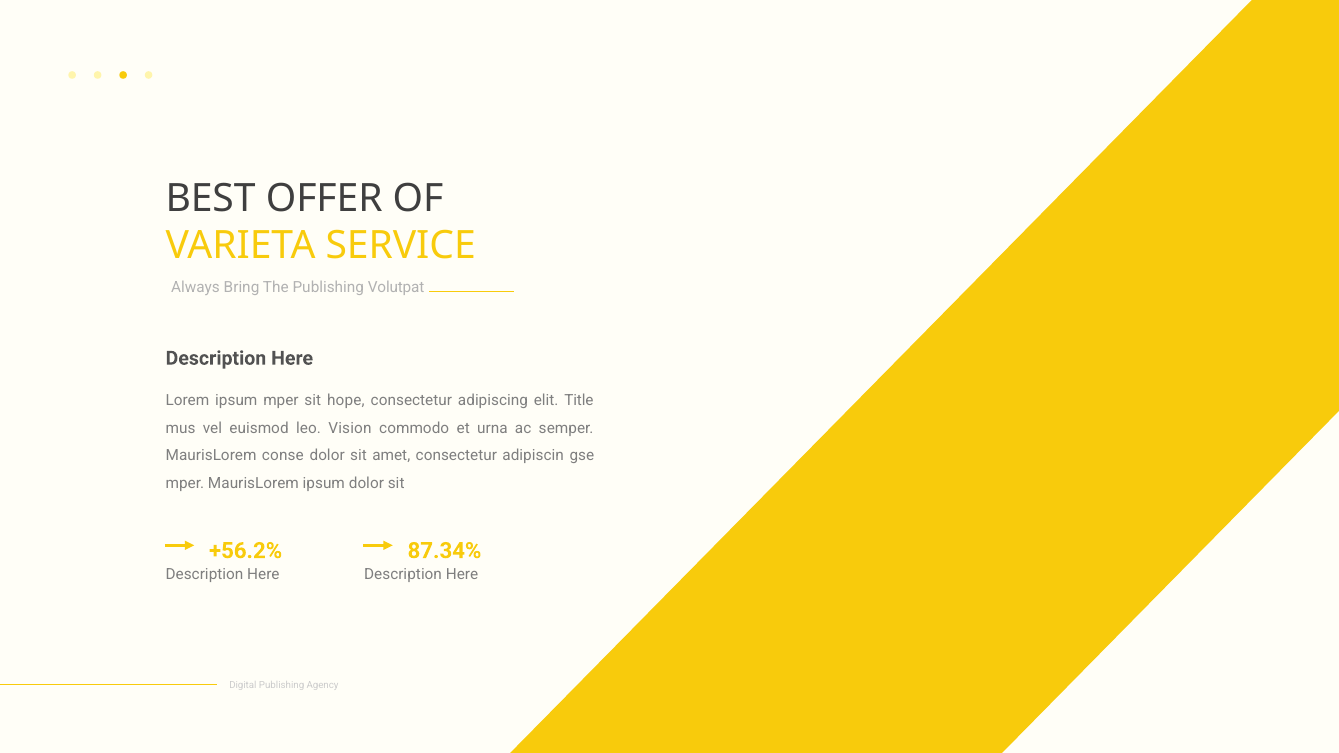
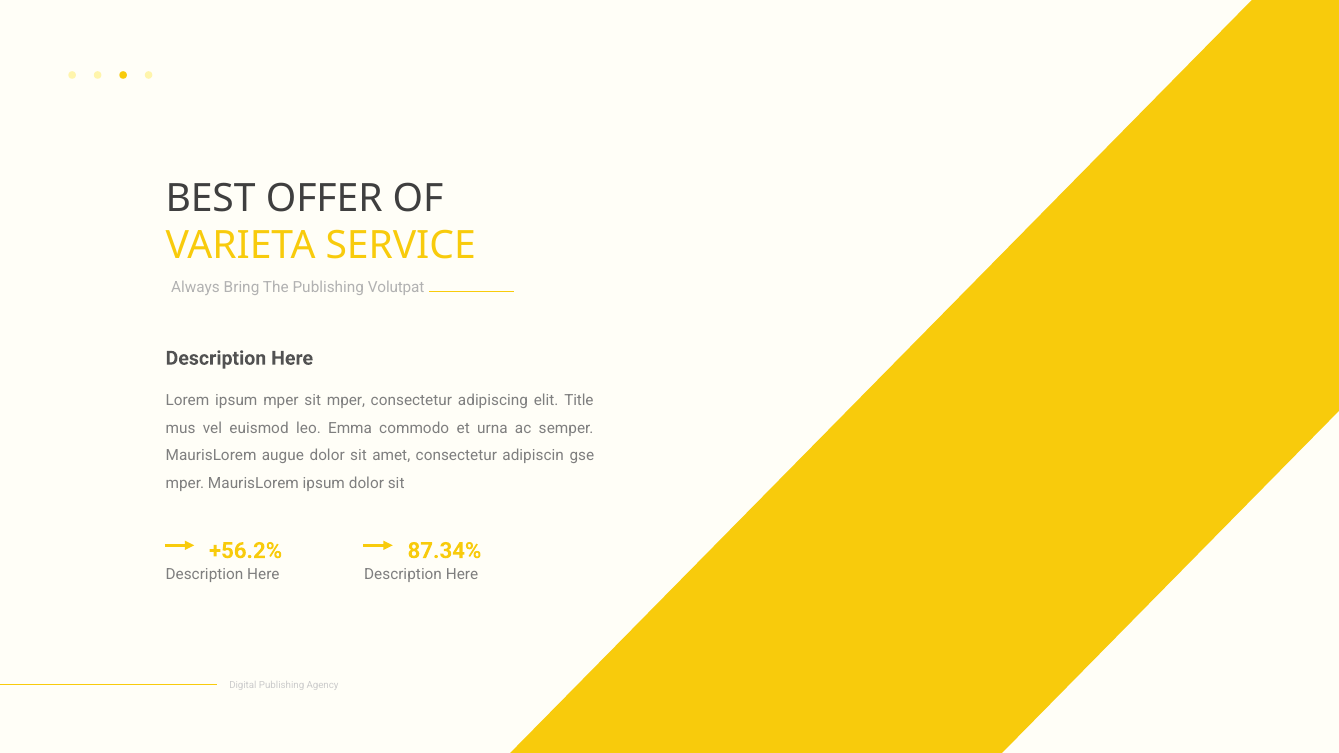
sit hope: hope -> mper
Vision: Vision -> Emma
conse: conse -> augue
